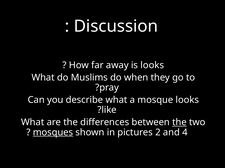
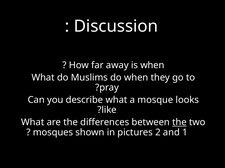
is looks: looks -> when
mosques underline: present -> none
4: 4 -> 1
